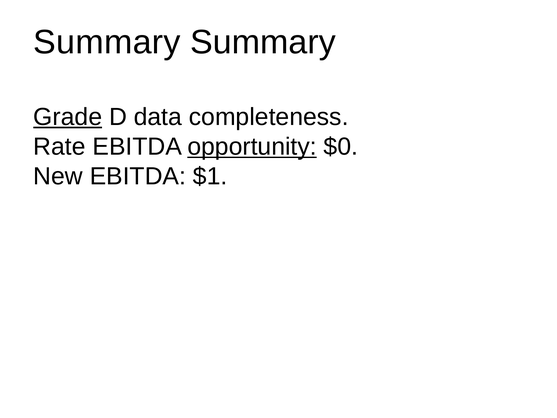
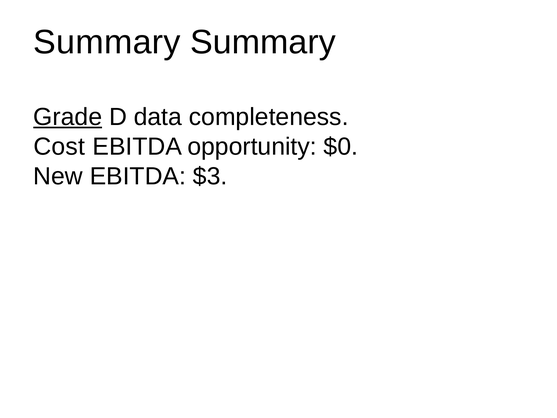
Rate: Rate -> Cost
opportunity underline: present -> none
$1: $1 -> $3
